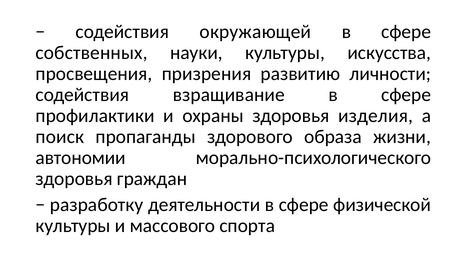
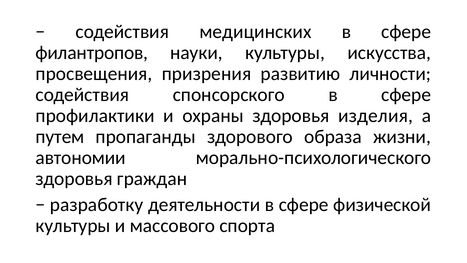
окружающей: окружающей -> медицинских
собственных: собственных -> филантропов
взращивание: взращивание -> спонсорского
поиск: поиск -> путем
